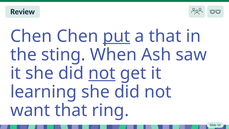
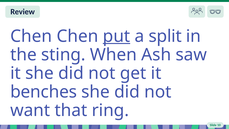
a that: that -> split
not at (102, 73) underline: present -> none
learning: learning -> benches
